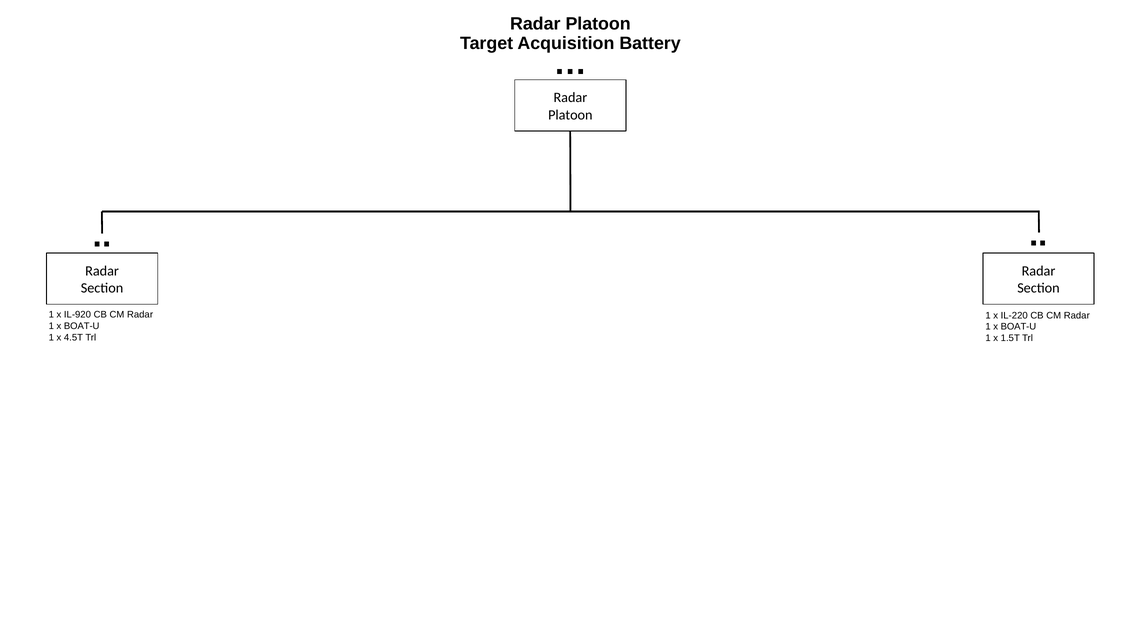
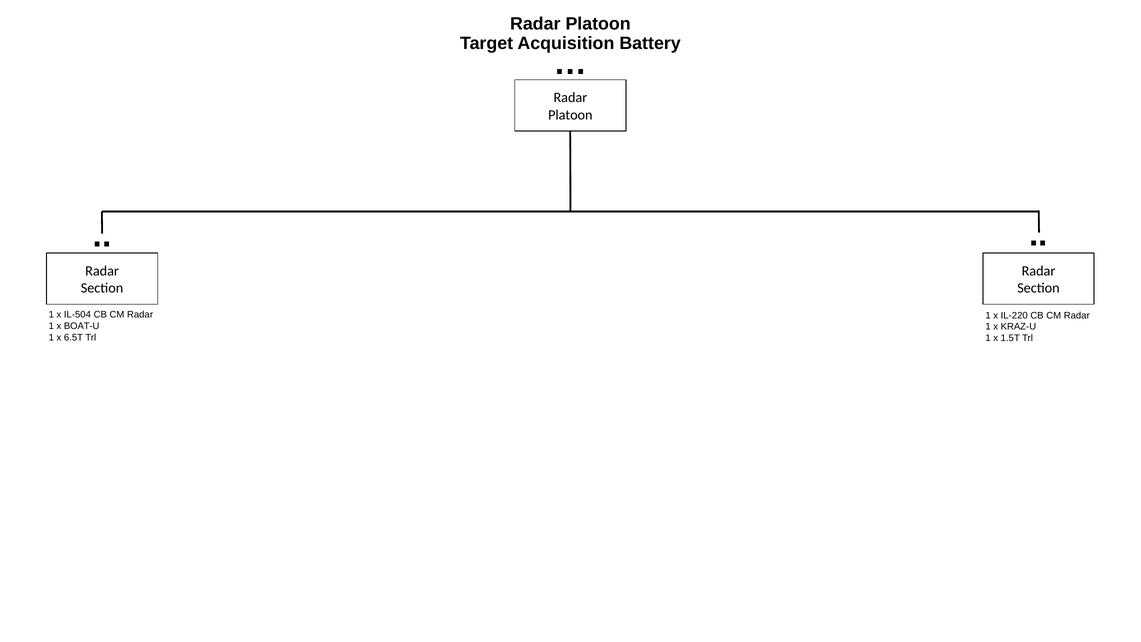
IL-920: IL-920 -> IL-504
BOAT-U at (1018, 327): BOAT-U -> KRAZ-U
4.5T: 4.5T -> 6.5T
